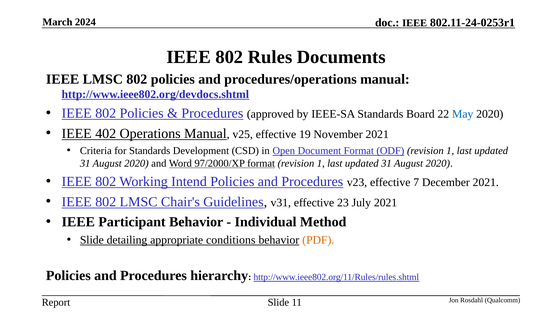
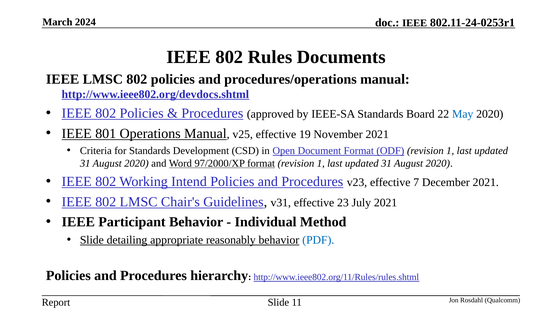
402: 402 -> 801
conditions: conditions -> reasonably
PDF colour: orange -> blue
